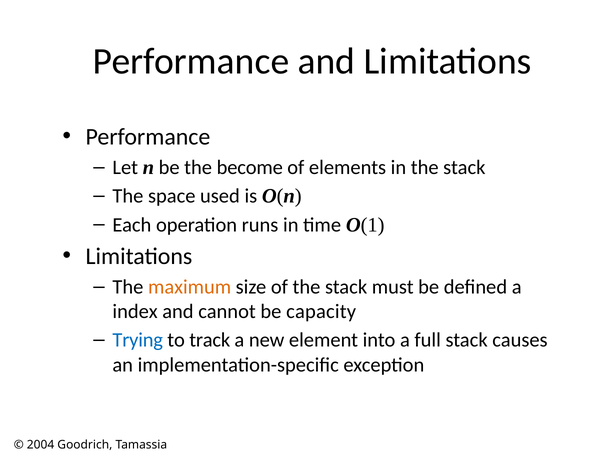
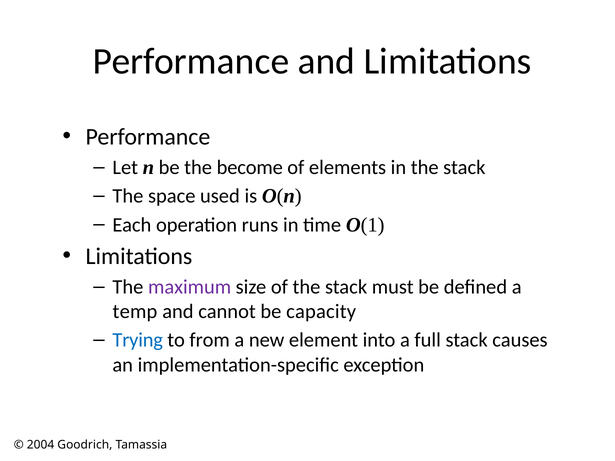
maximum colour: orange -> purple
index: index -> temp
track: track -> from
